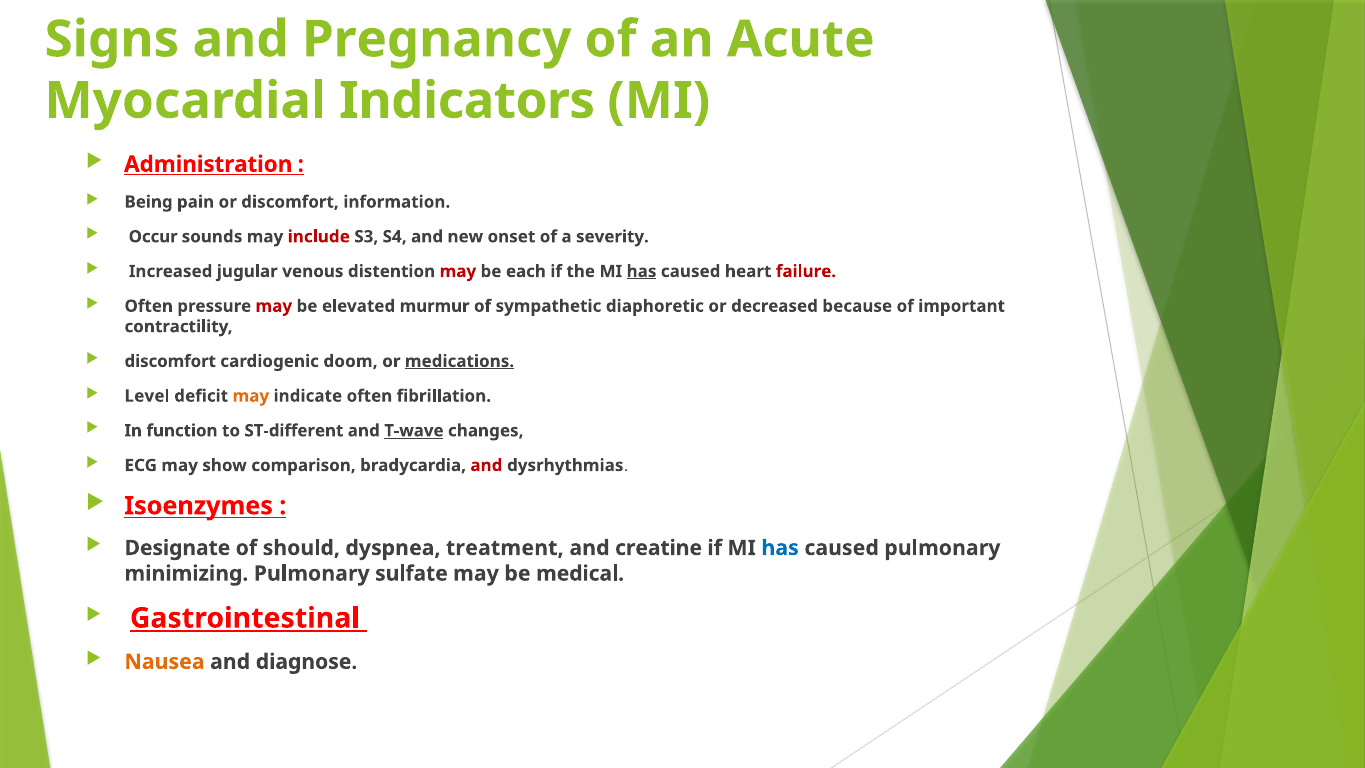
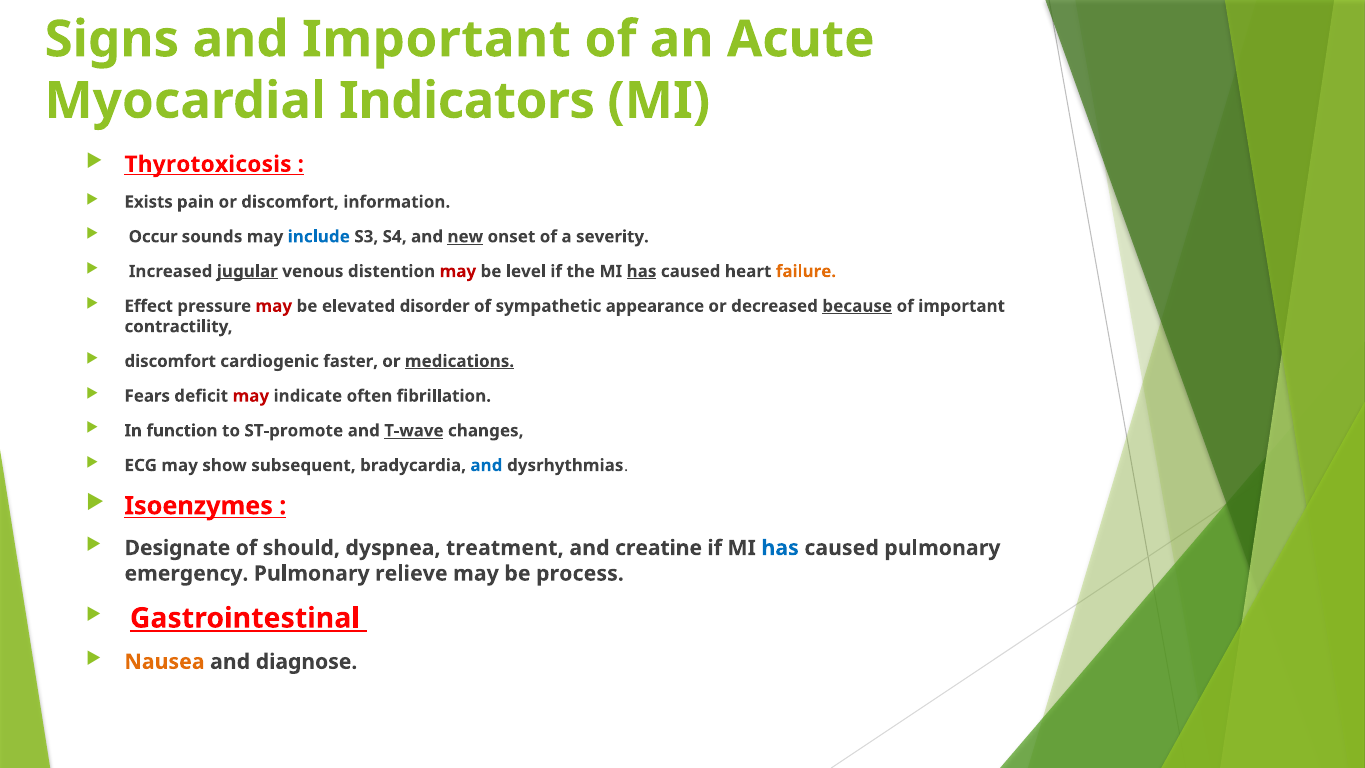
and Pregnancy: Pregnancy -> Important
Administration: Administration -> Thyrotoxicosis
Being: Being -> Exists
include colour: red -> blue
new underline: none -> present
jugular underline: none -> present
each: each -> level
failure colour: red -> orange
Often at (149, 306): Often -> Effect
murmur: murmur -> disorder
diaphoretic: diaphoretic -> appearance
because underline: none -> present
doom: doom -> faster
Level: Level -> Fears
may at (251, 396) colour: orange -> red
ST-different: ST-different -> ST-promote
comparison: comparison -> subsequent
and at (486, 465) colour: red -> blue
minimizing: minimizing -> emergency
sulfate: sulfate -> relieve
medical: medical -> process
